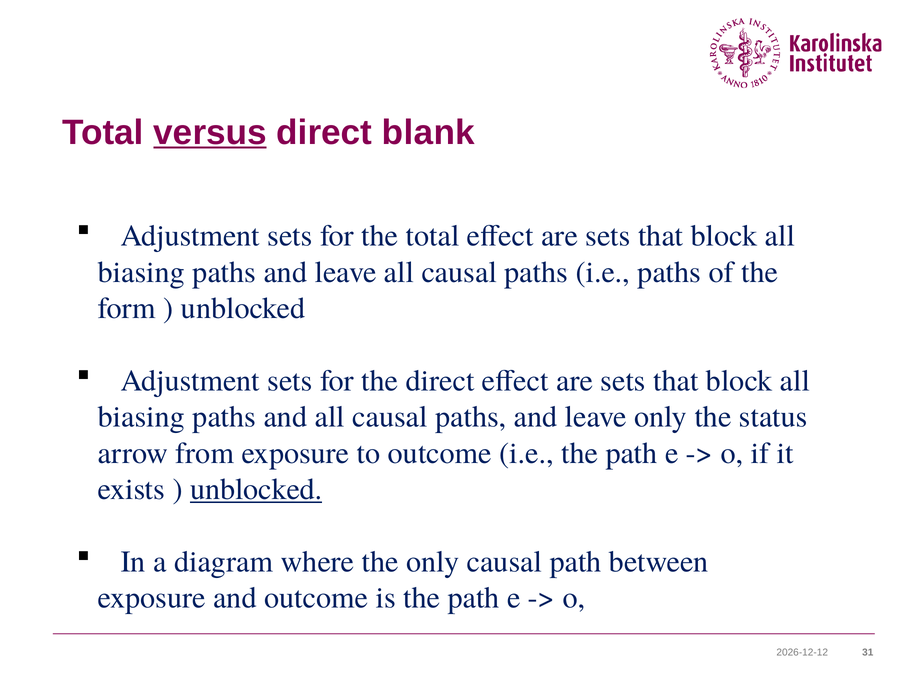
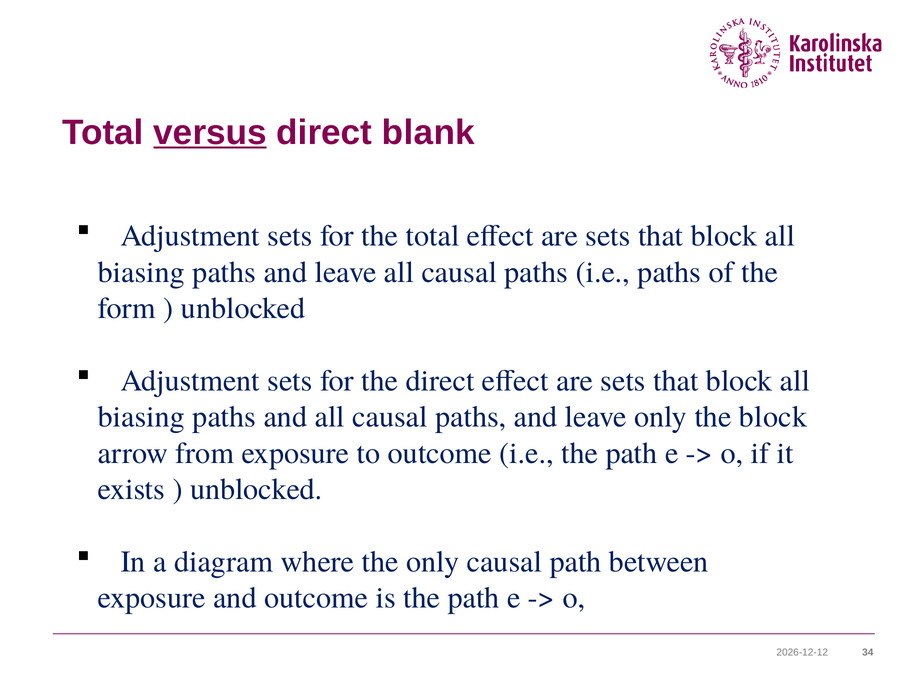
the status: status -> block
unblocked at (256, 489) underline: present -> none
31: 31 -> 34
